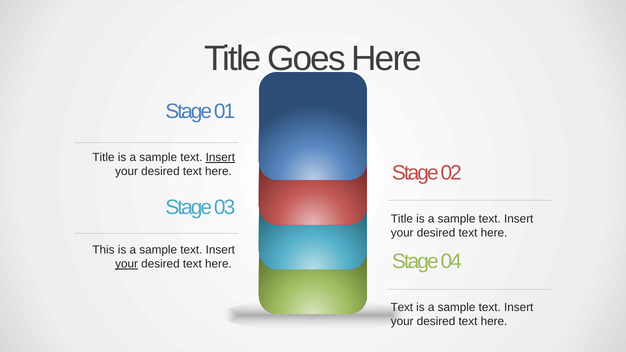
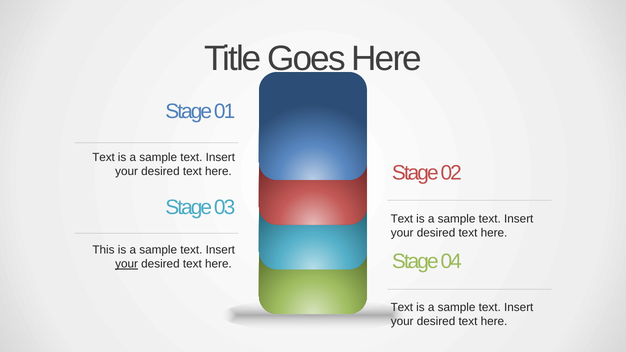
Title at (103, 157): Title -> Text
Insert at (220, 157) underline: present -> none
Title at (402, 219): Title -> Text
